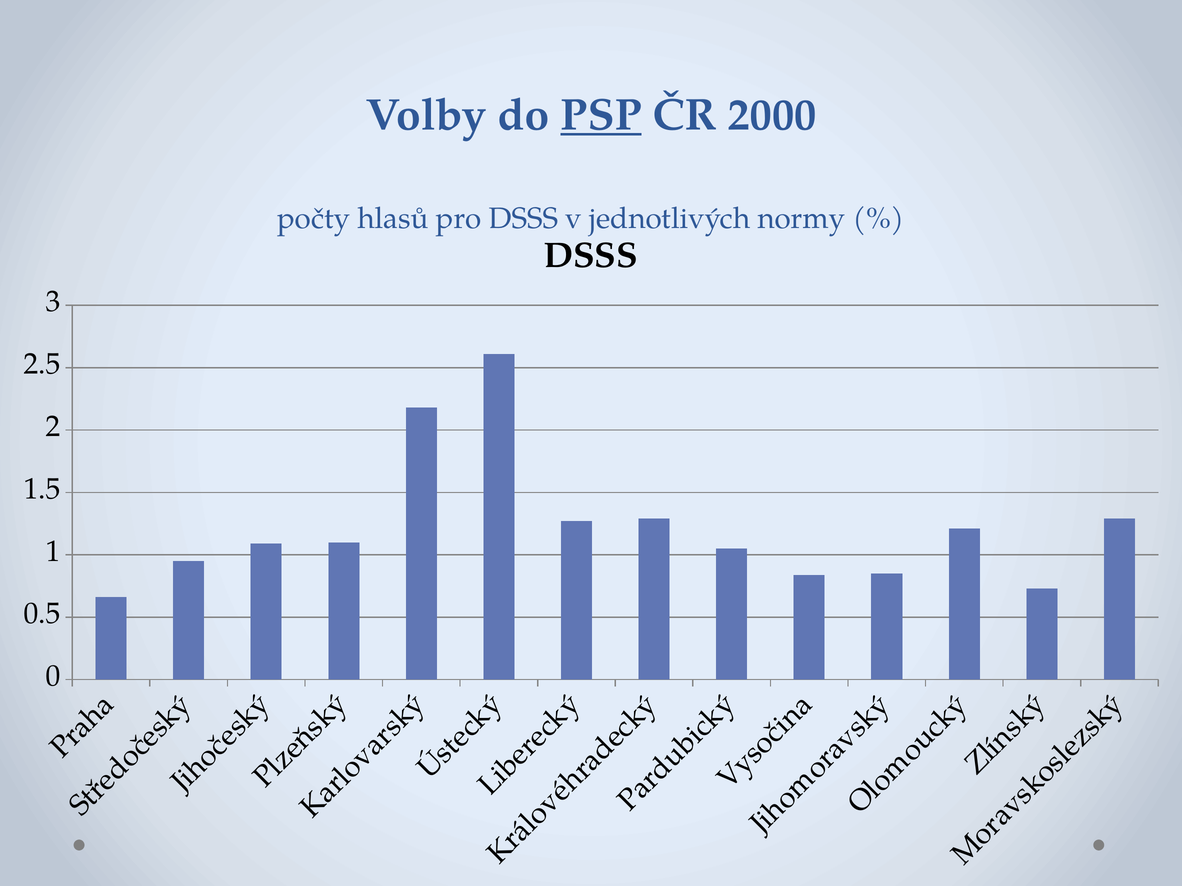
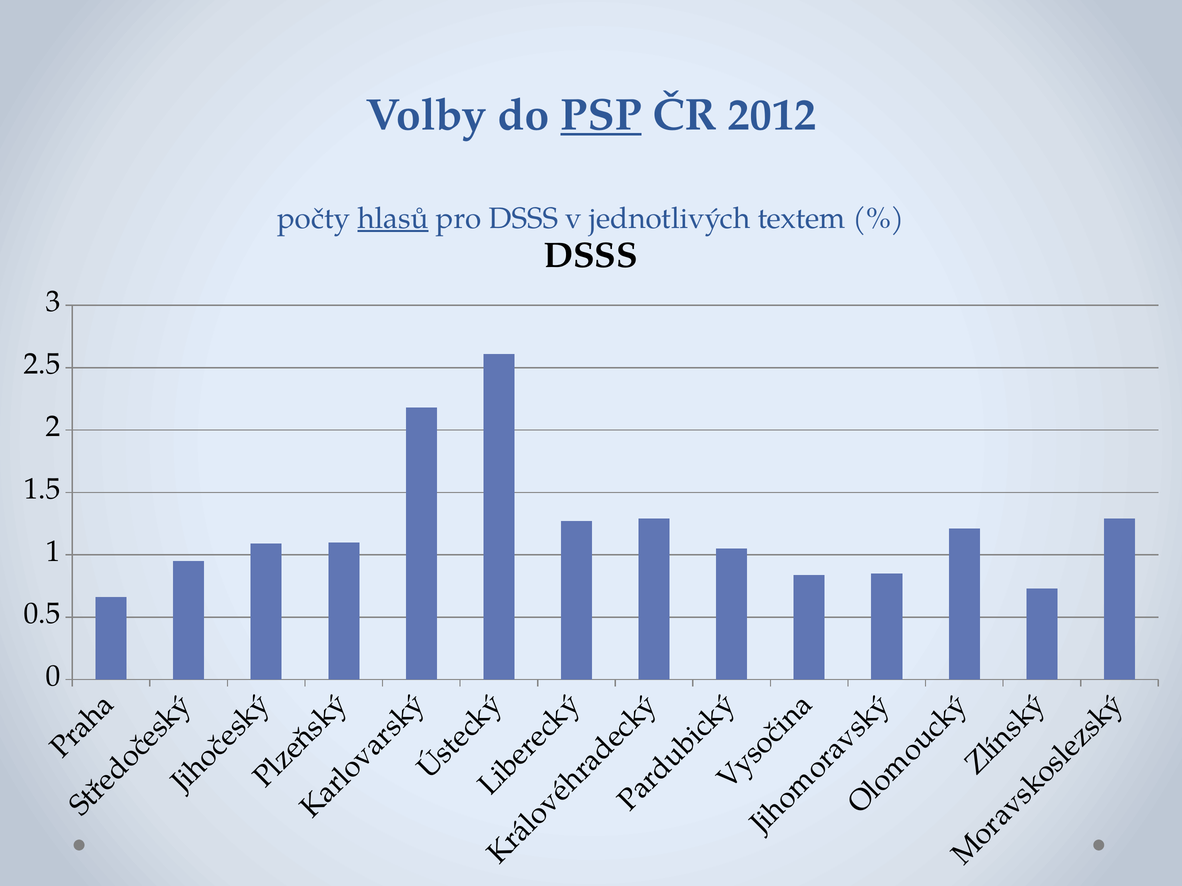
2000: 2000 -> 2012
hlasů underline: none -> present
normy: normy -> textem
